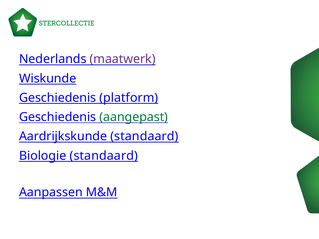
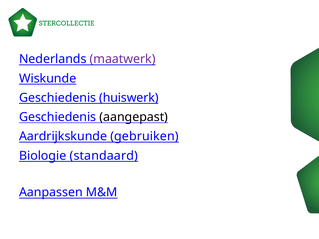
platform: platform -> huiswerk
aangepast colour: green -> black
Aardrijkskunde standaard: standaard -> gebruiken
